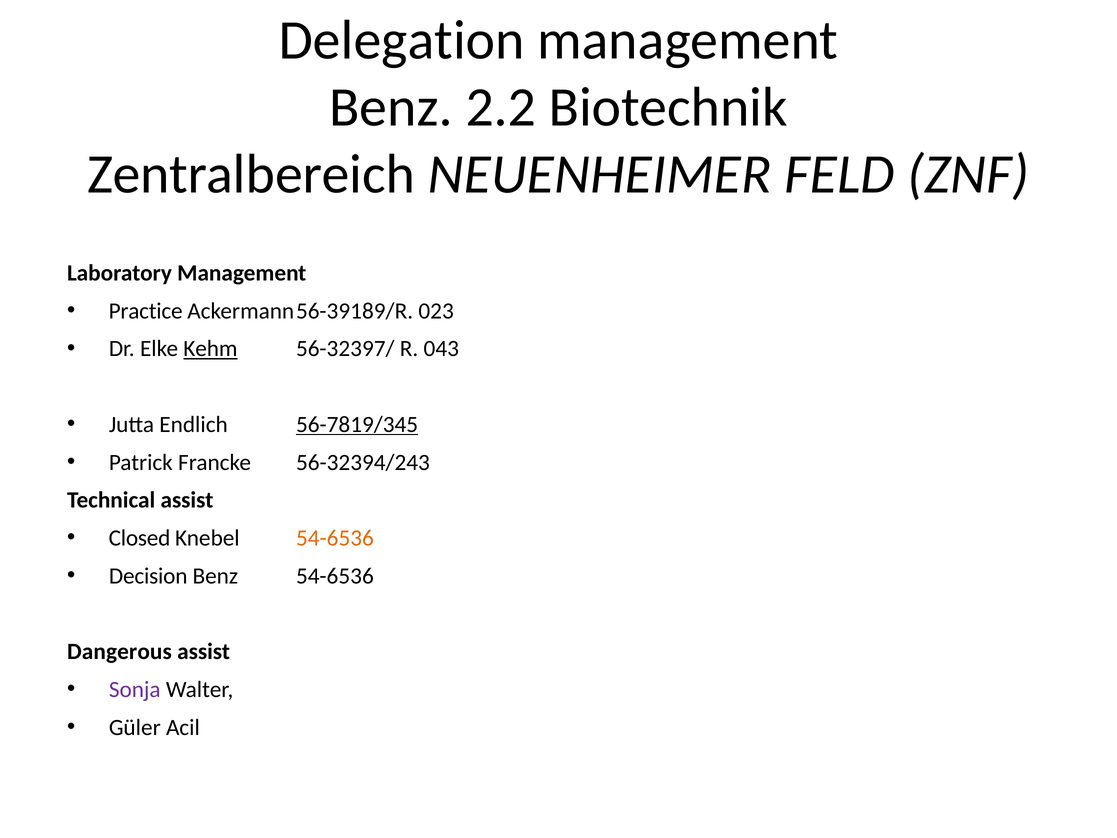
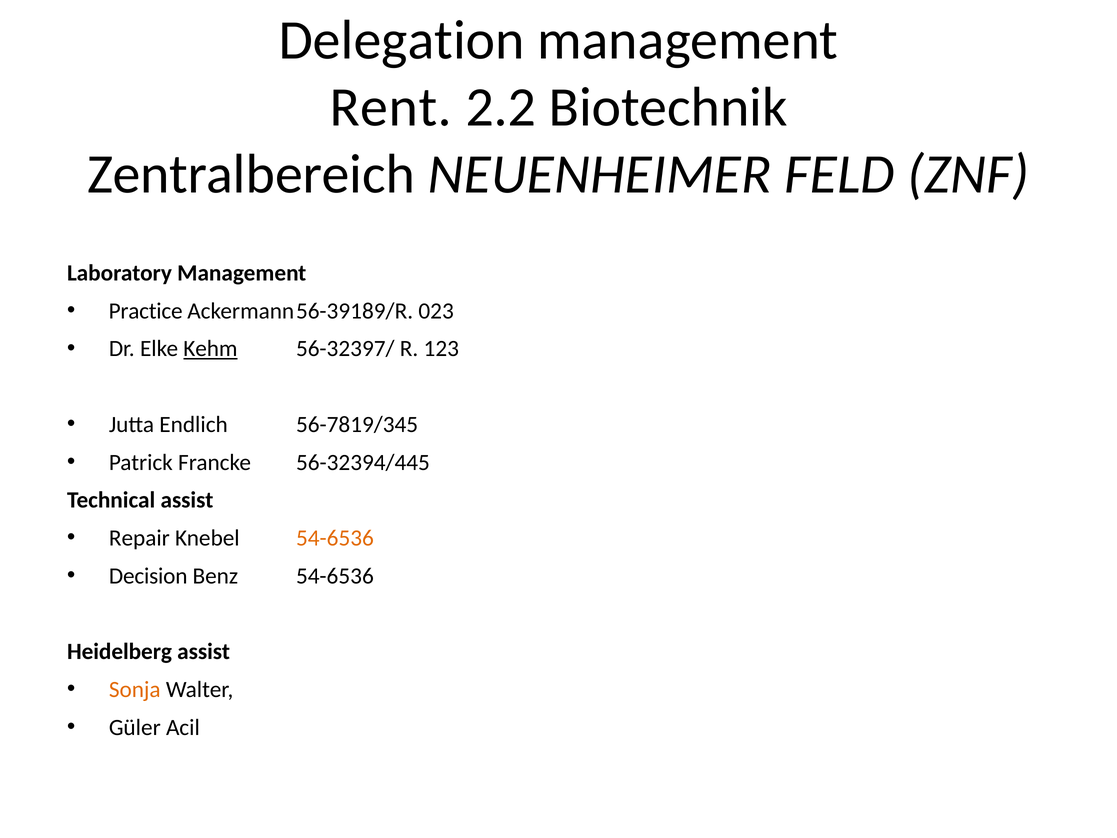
Benz at (391, 107): Benz -> Rent
043: 043 -> 123
56-7819/345 underline: present -> none
56-32394/243: 56-32394/243 -> 56-32394/445
Closed: Closed -> Repair
Dangerous: Dangerous -> Heidelberg
Sonja colour: purple -> orange
